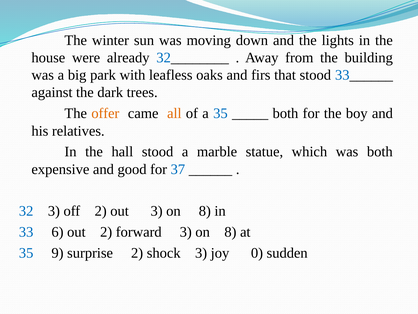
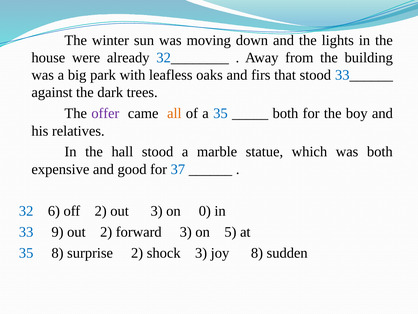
offer colour: orange -> purple
32 3: 3 -> 6
out 3 on 8: 8 -> 0
6: 6 -> 9
forward 3 on 8: 8 -> 5
35 9: 9 -> 8
joy 0: 0 -> 8
